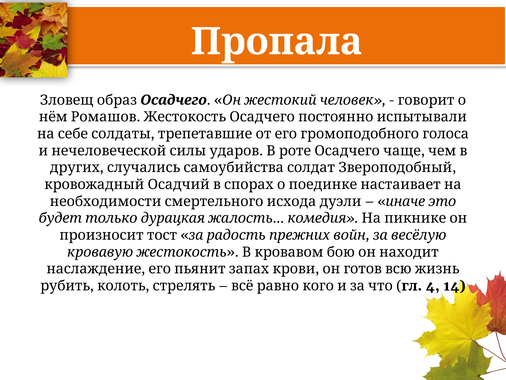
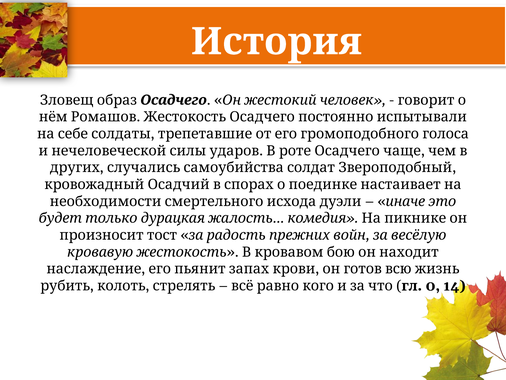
Пропала: Пропала -> История
4: 4 -> 0
